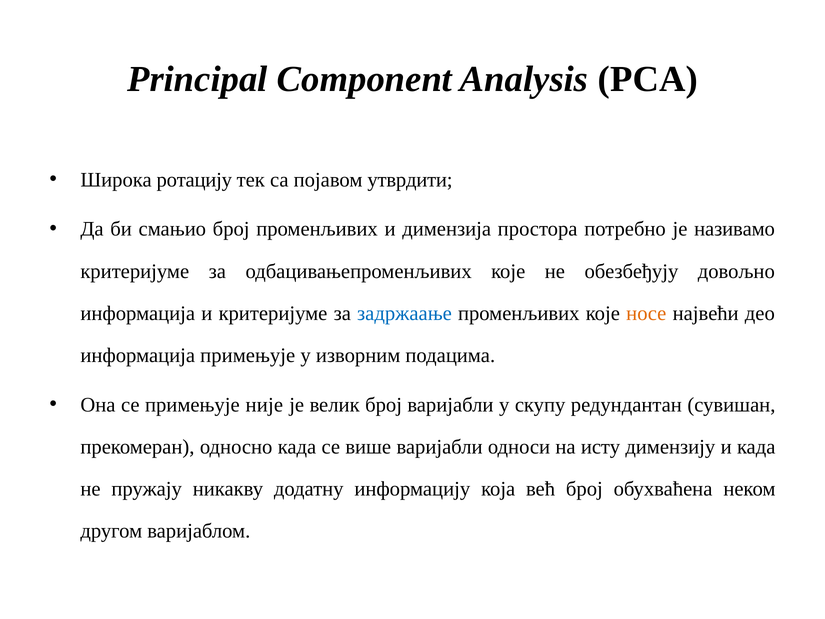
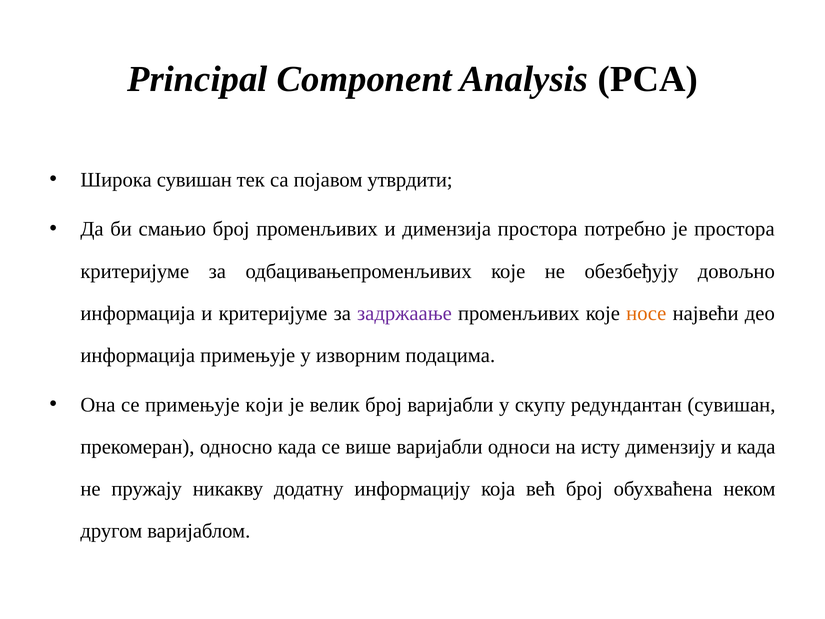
Широка ротацију: ротацију -> сувишан
је називамо: називамо -> простора
задржаање colour: blue -> purple
није: није -> који
